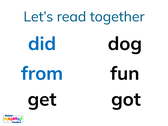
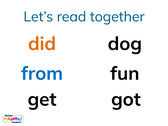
did colour: blue -> orange
